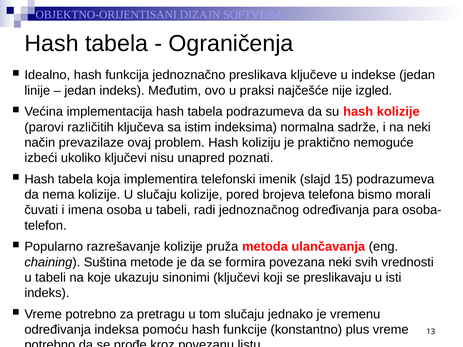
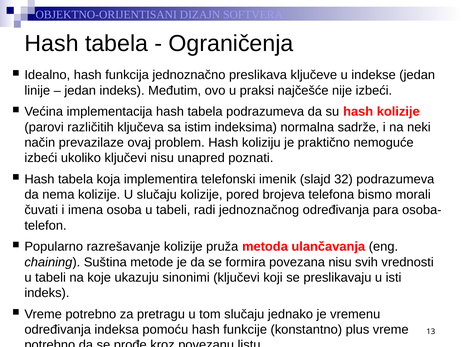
nije izgled: izgled -> izbeći
15: 15 -> 32
povezana neki: neki -> nisu
